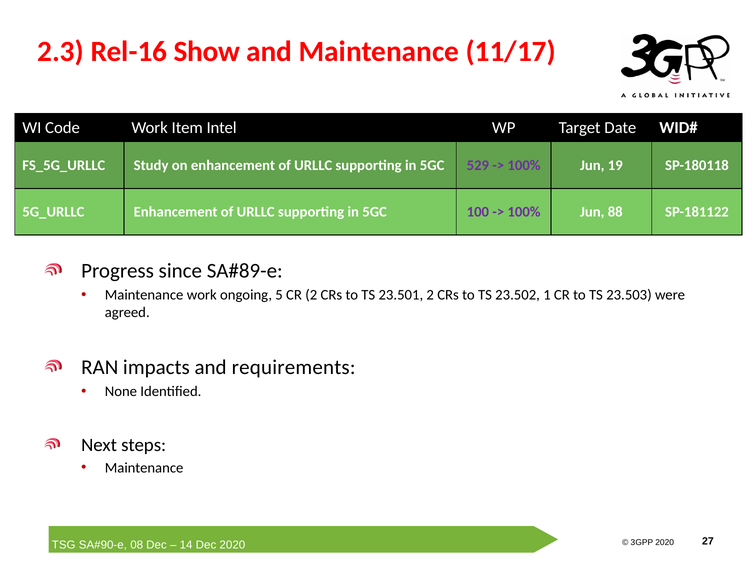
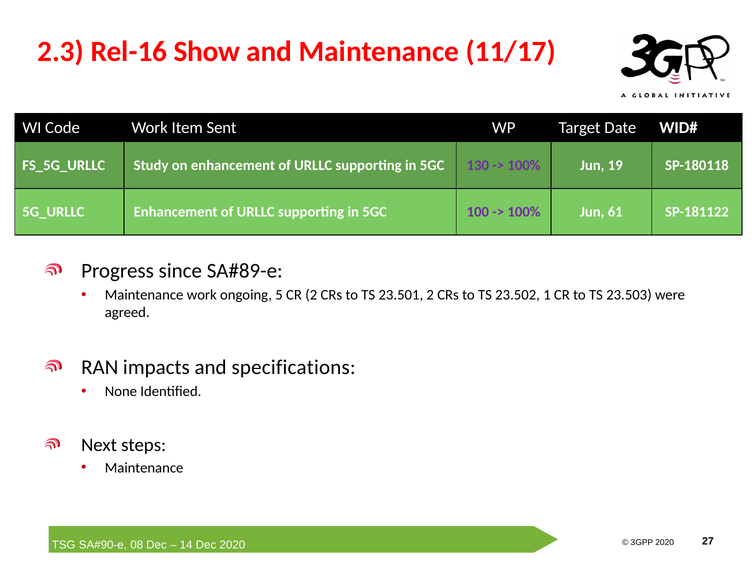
Intel: Intel -> Sent
529: 529 -> 130
88: 88 -> 61
requirements: requirements -> specifications
